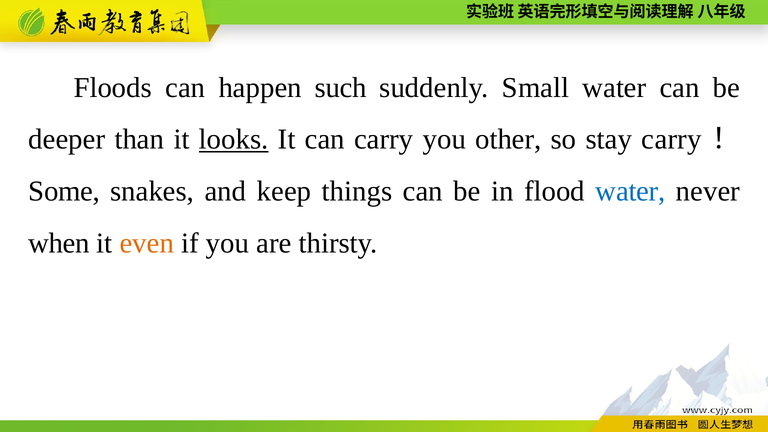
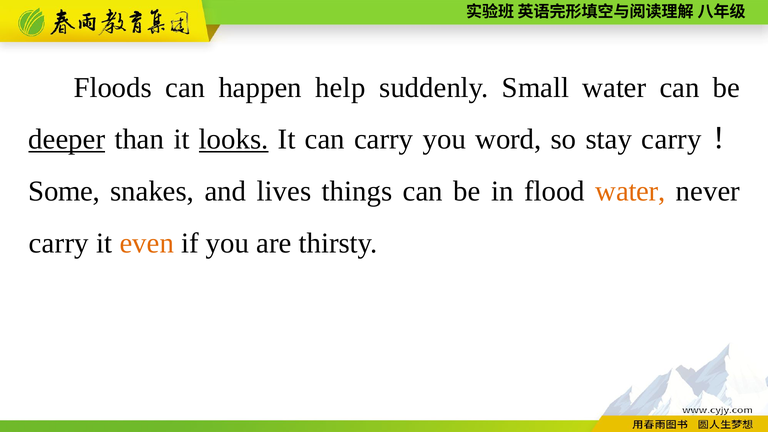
such: such -> help
deeper underline: none -> present
other: other -> word
keep: keep -> lives
water at (630, 191) colour: blue -> orange
when at (59, 243): when -> carry
